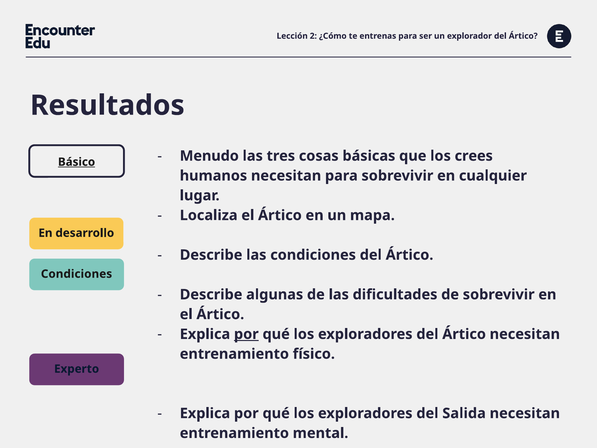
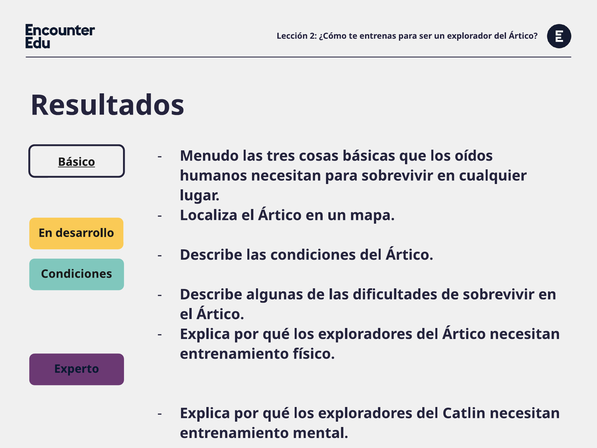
crees: crees -> oídos
por at (246, 334) underline: present -> none
Salida: Salida -> Catlin
